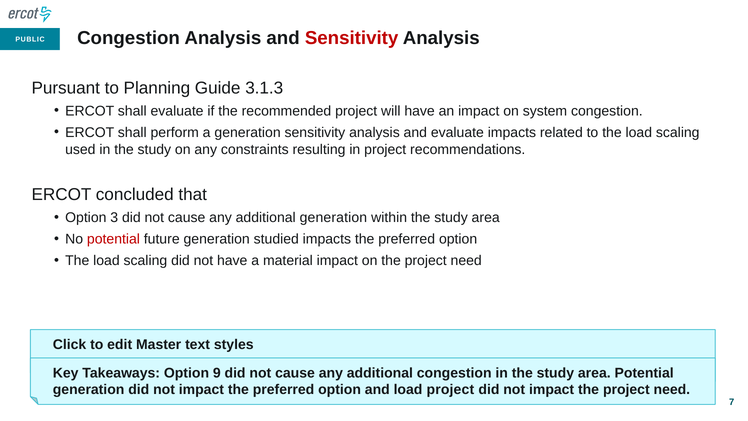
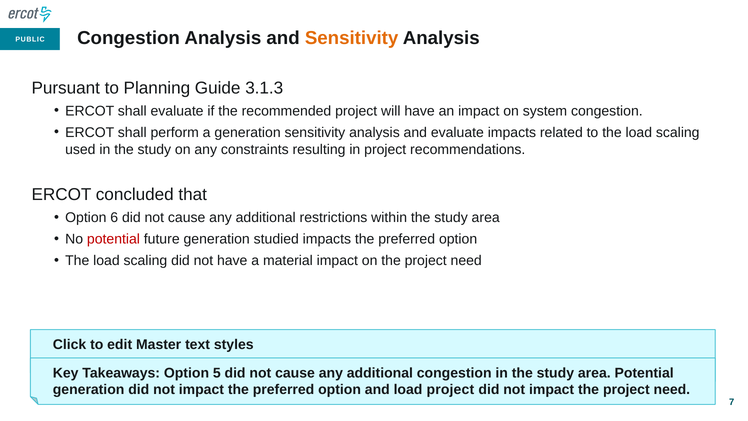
Sensitivity at (352, 38) colour: red -> orange
3: 3 -> 6
additional generation: generation -> restrictions
9: 9 -> 5
